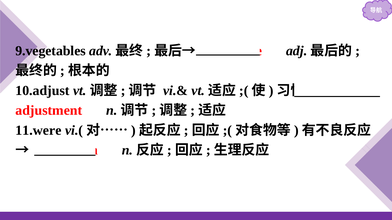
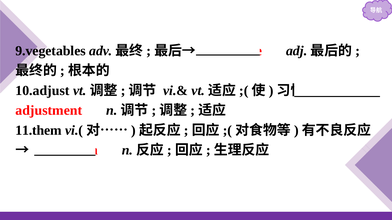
11.were: 11.were -> 11.them
